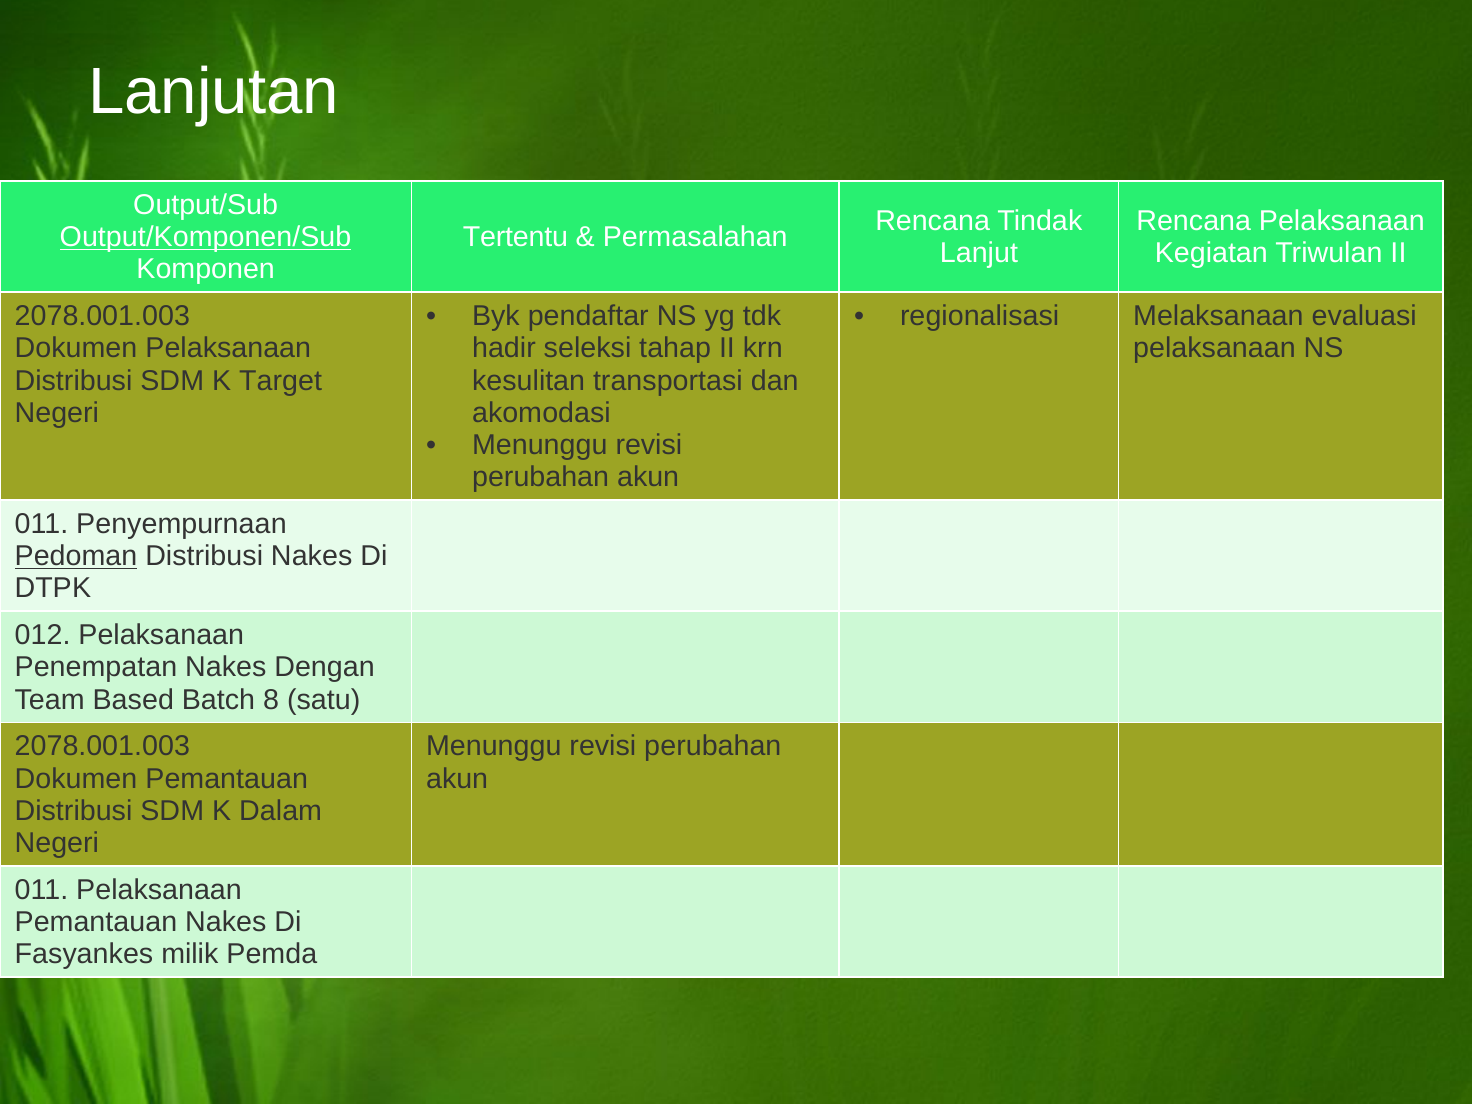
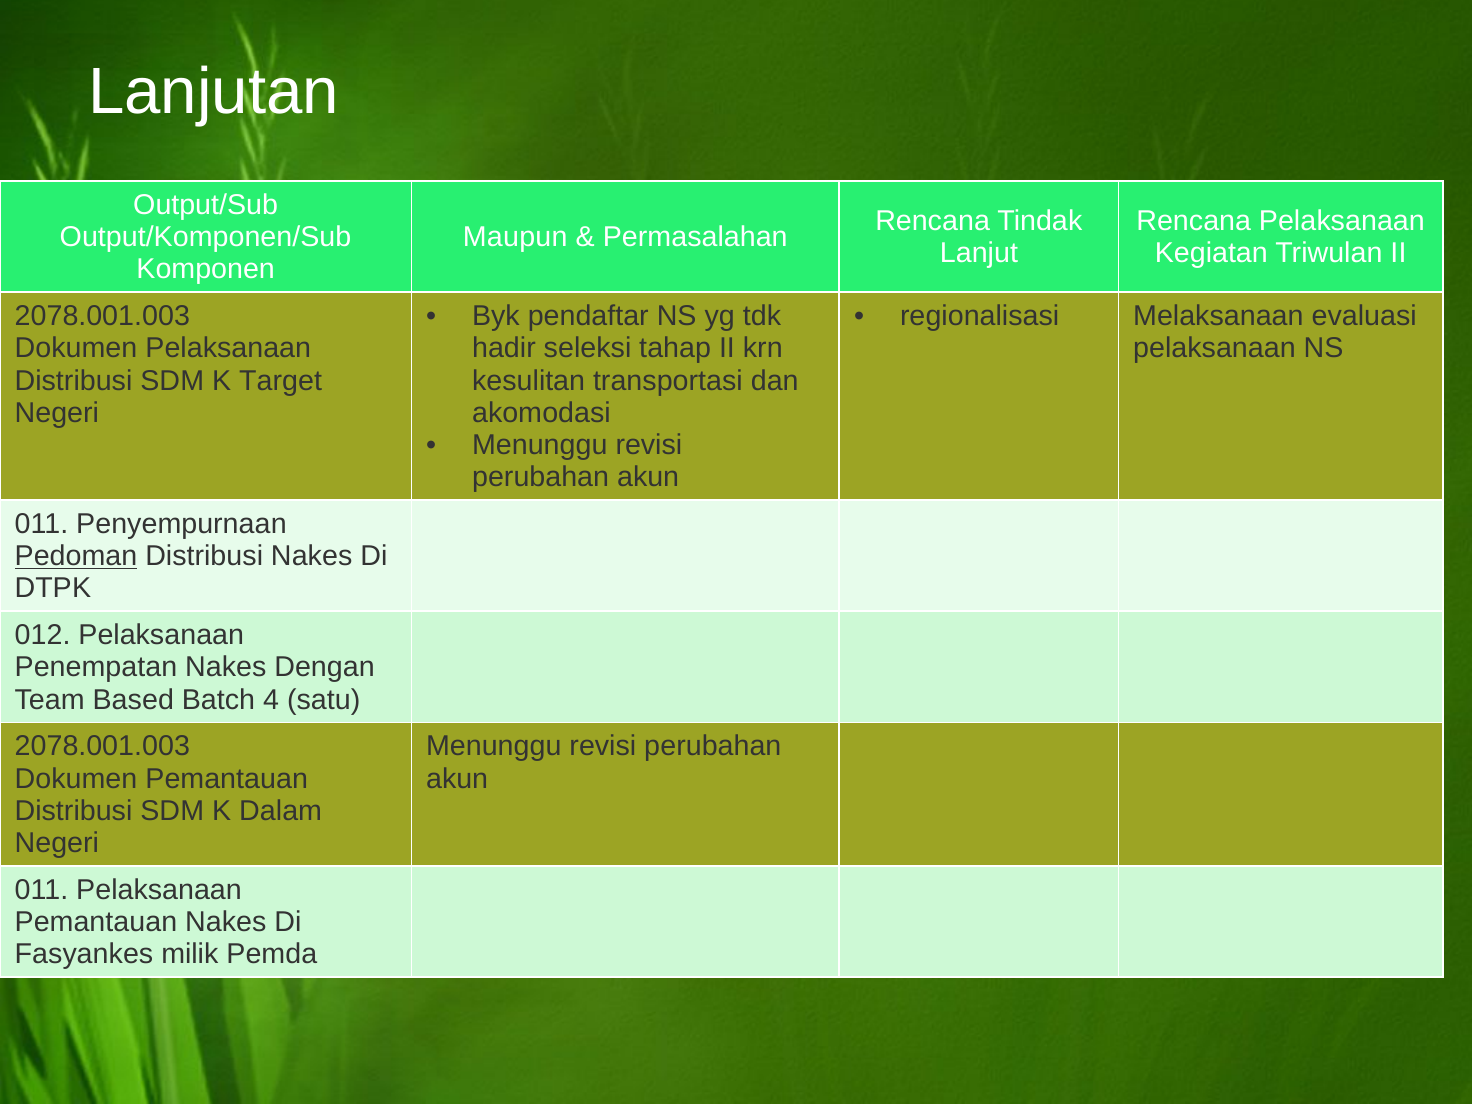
Output/Komponen/Sub underline: present -> none
Tertentu: Tertentu -> Maupun
8: 8 -> 4
